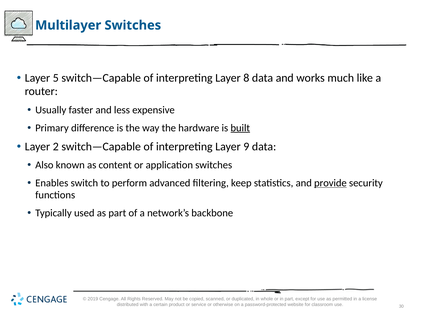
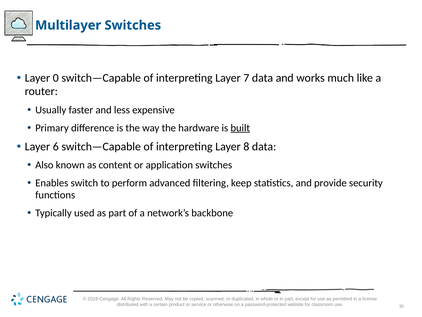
5: 5 -> 0
8: 8 -> 7
2: 2 -> 6
9: 9 -> 8
provide underline: present -> none
